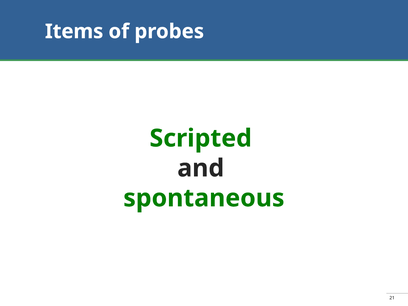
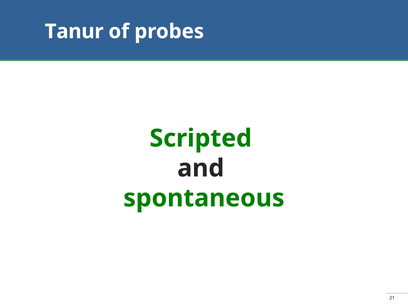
Items: Items -> Tanur
